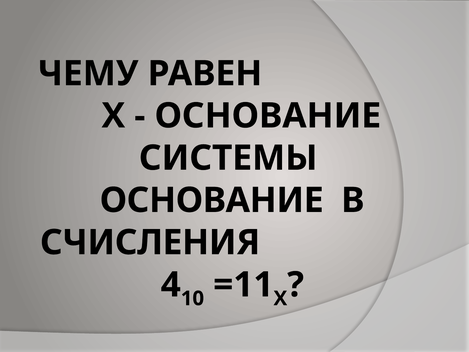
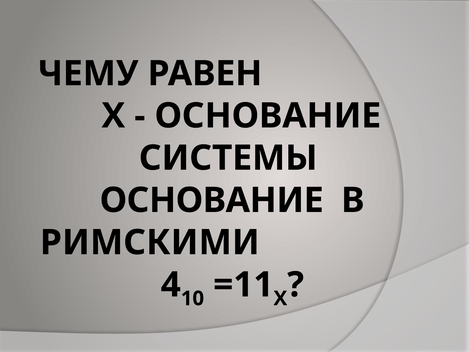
СЧИСЛЕНИЯ: СЧИСЛЕНИЯ -> РИМСКИМИ
